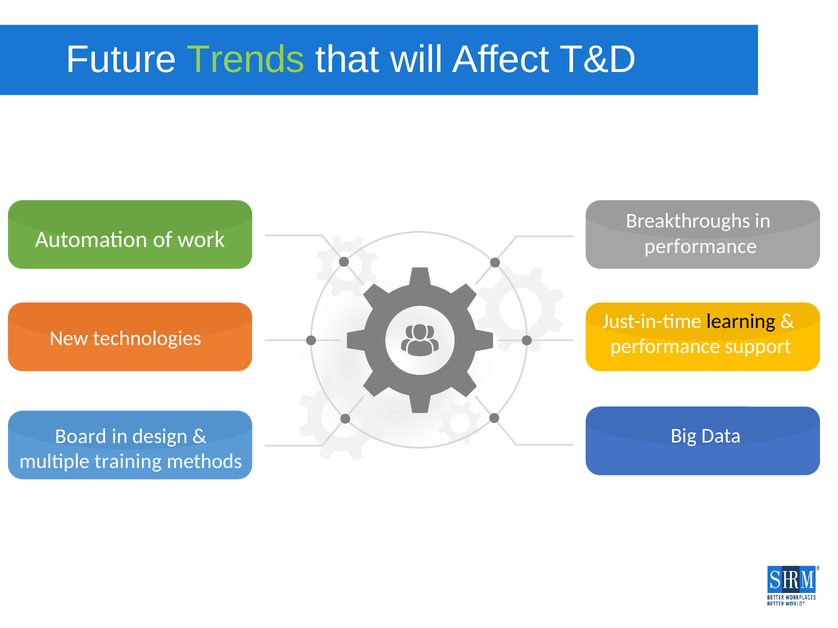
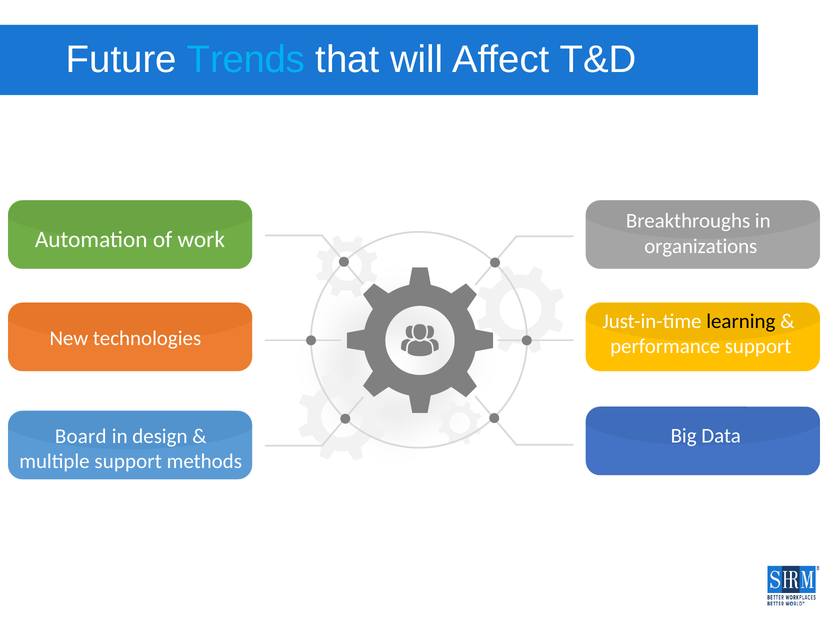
Trends colour: light green -> light blue
performance at (701, 246): performance -> organizations
multiple training: training -> support
